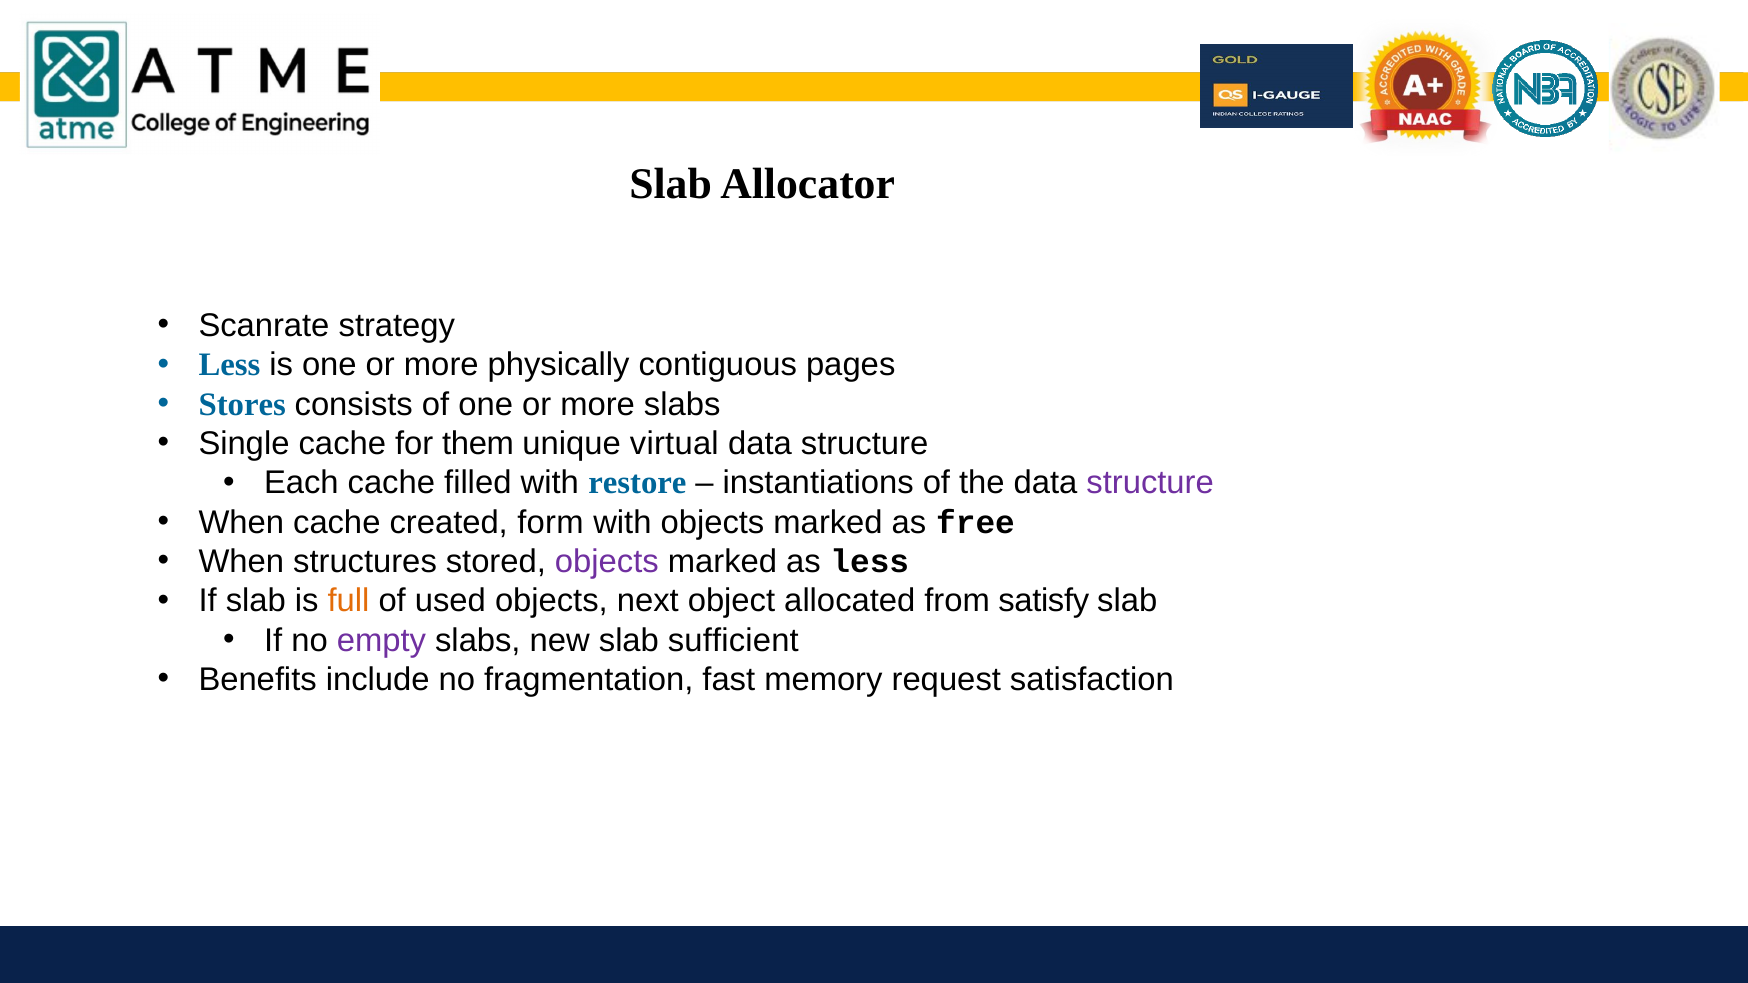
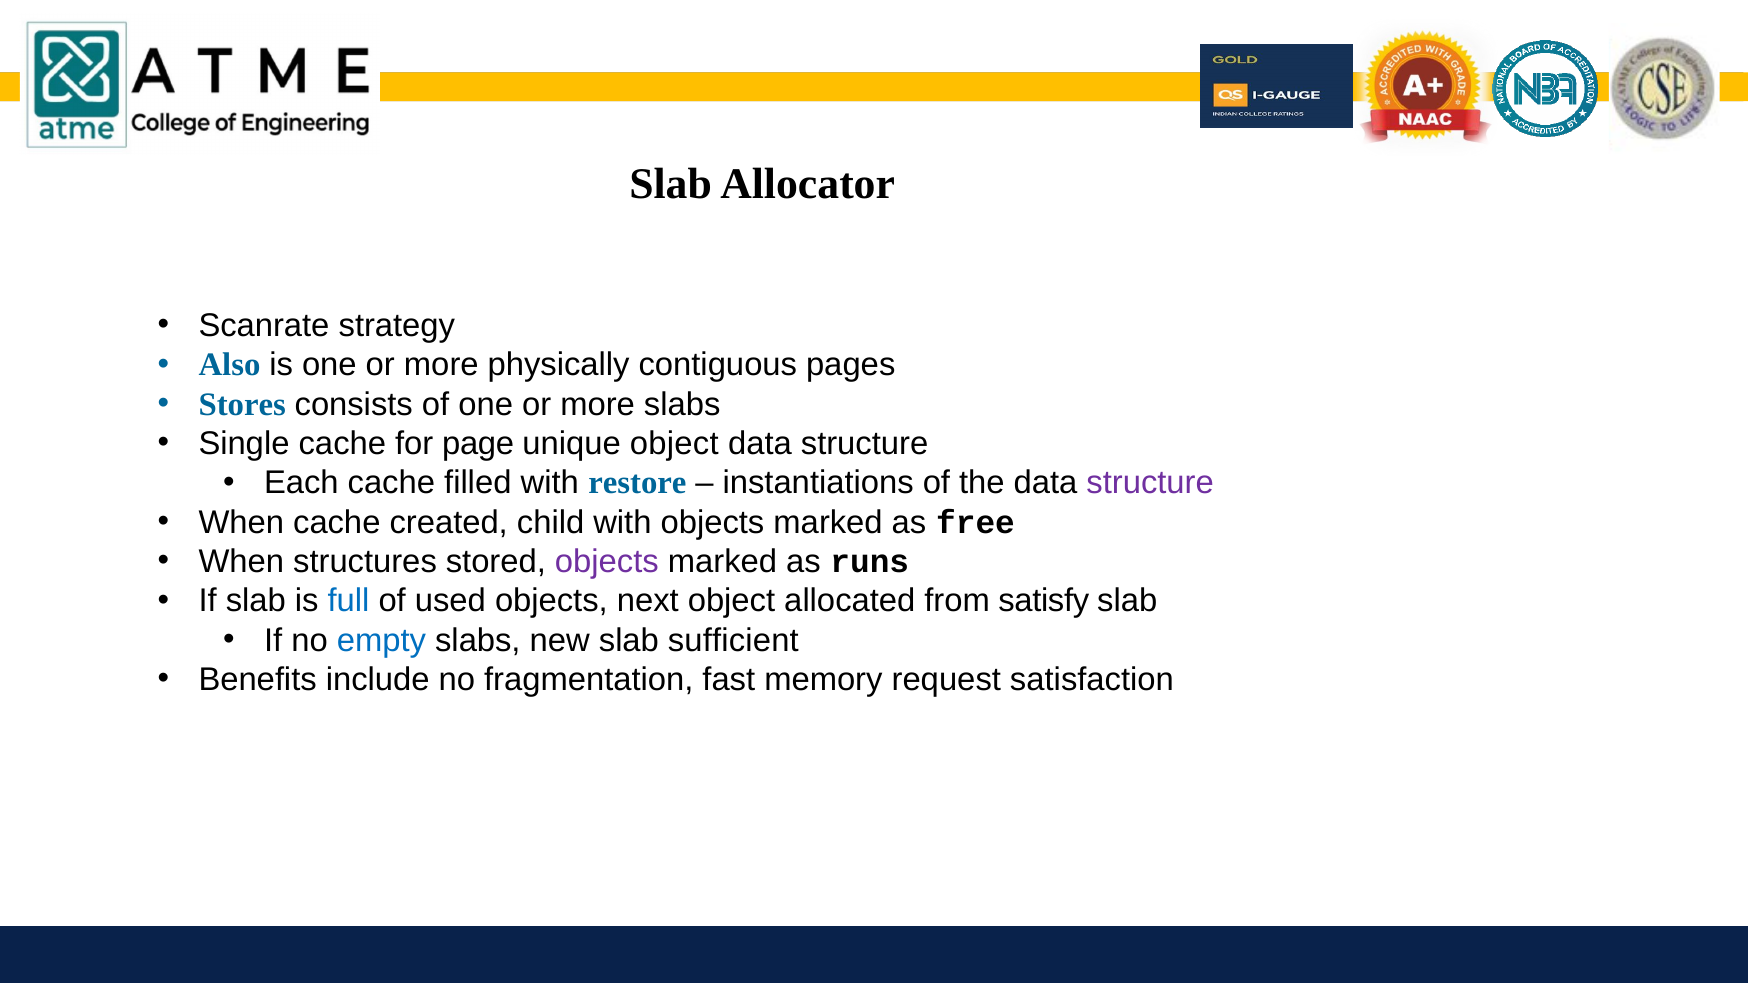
Less at (229, 365): Less -> Also
them: them -> page
unique virtual: virtual -> object
form: form -> child
as less: less -> runs
full colour: orange -> blue
empty colour: purple -> blue
